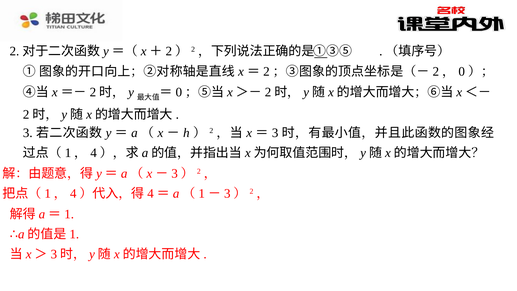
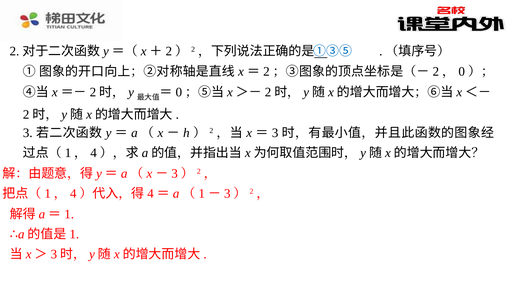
①③⑤ colour: black -> blue
